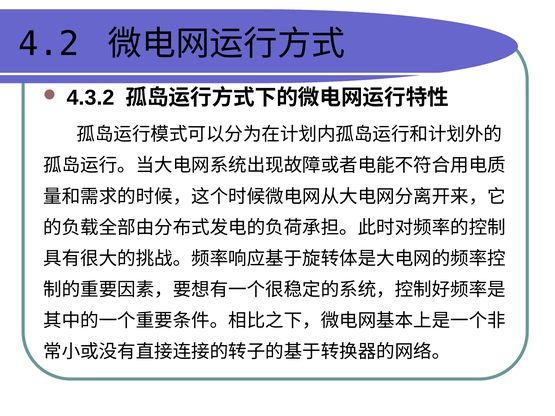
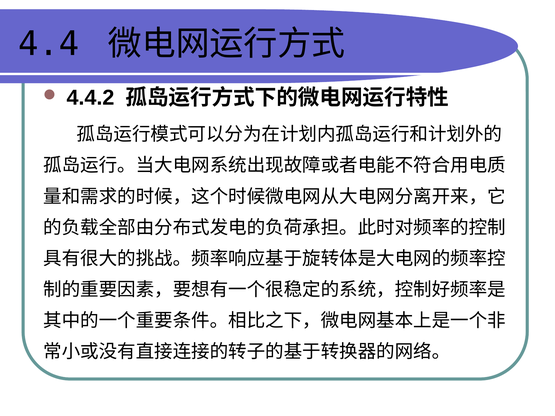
4.2: 4.2 -> 4.4
4.3.2: 4.3.2 -> 4.4.2
